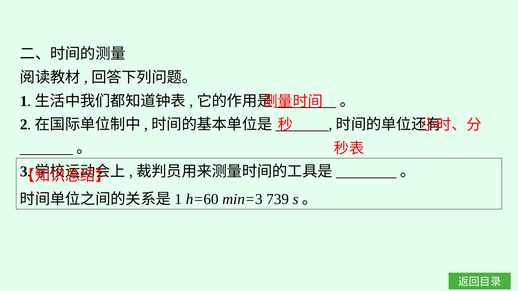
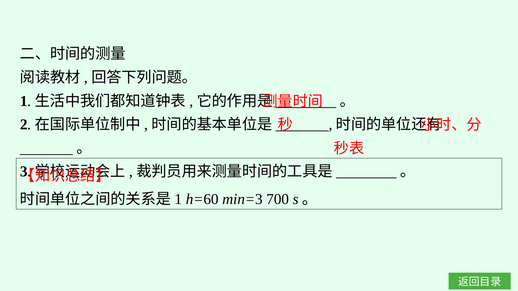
739: 739 -> 700
